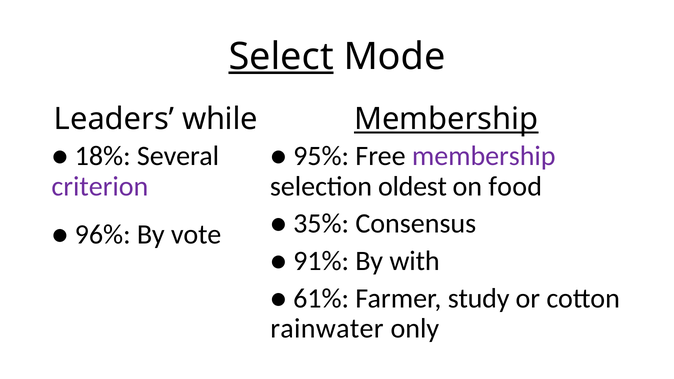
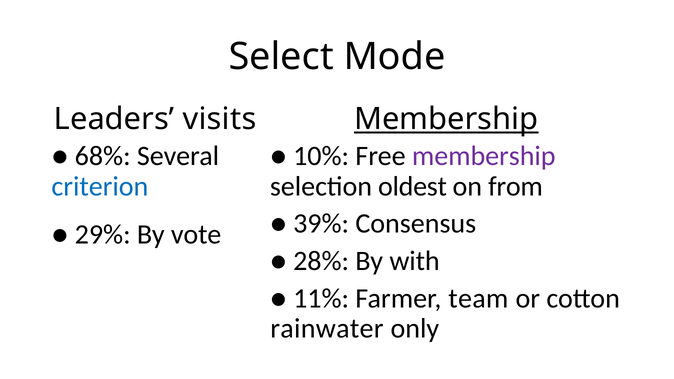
Select underline: present -> none
while: while -> visits
18%: 18% -> 68%
95%: 95% -> 10%
criterion colour: purple -> blue
food: food -> from
35%: 35% -> 39%
96%: 96% -> 29%
91%: 91% -> 28%
61%: 61% -> 11%
study: study -> team
